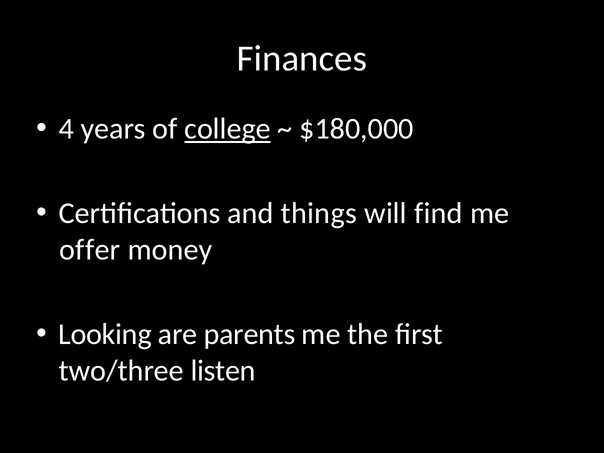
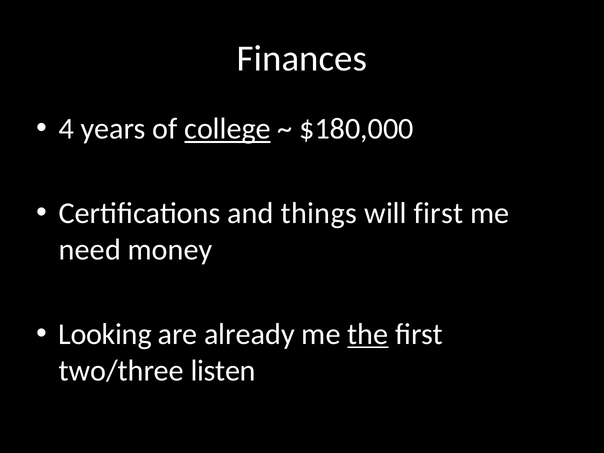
will find: find -> first
offer: offer -> need
parents: parents -> already
the underline: none -> present
